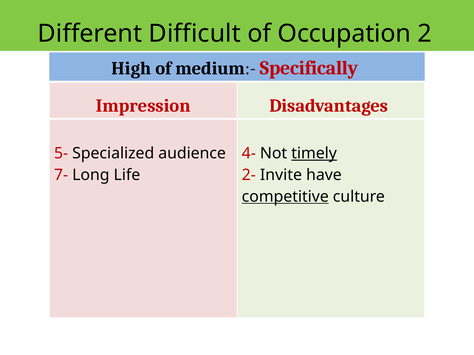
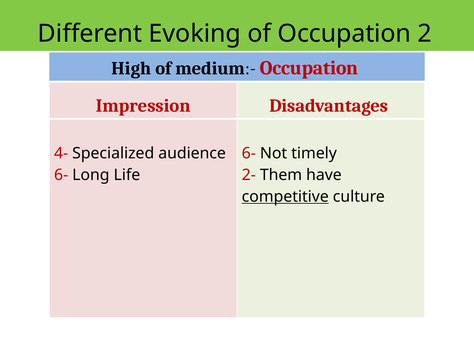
Difficult: Difficult -> Evoking
medium:- Specifically: Specifically -> Occupation
5-: 5- -> 4-
4- at (249, 154): 4- -> 6-
timely underline: present -> none
7- at (61, 175): 7- -> 6-
Invite: Invite -> Them
